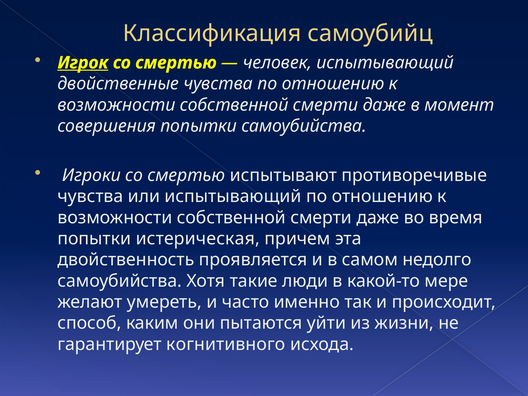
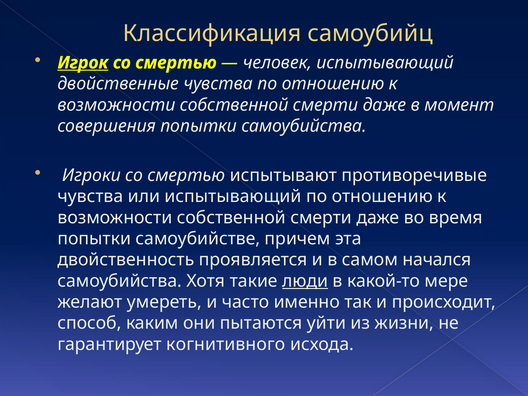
истерическая: истерическая -> самоубийстве
недолго: недолго -> начался
люди underline: none -> present
